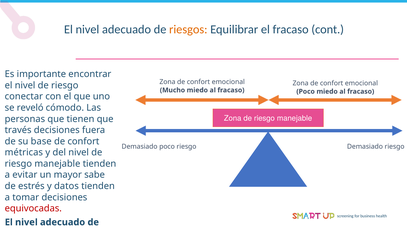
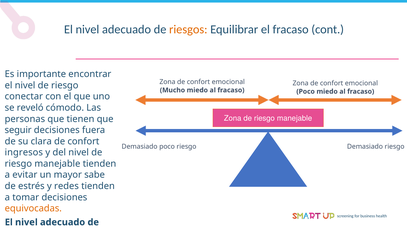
través: través -> seguir
base: base -> clara
métricas: métricas -> ingresos
datos: datos -> redes
equivocadas colour: red -> orange
